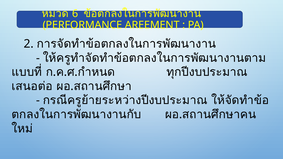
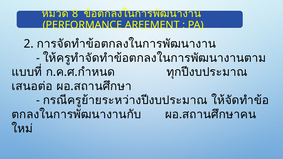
6: 6 -> 8
